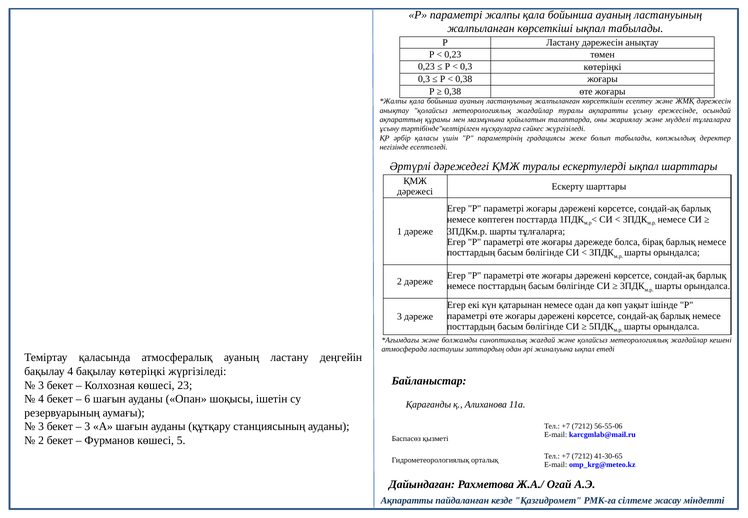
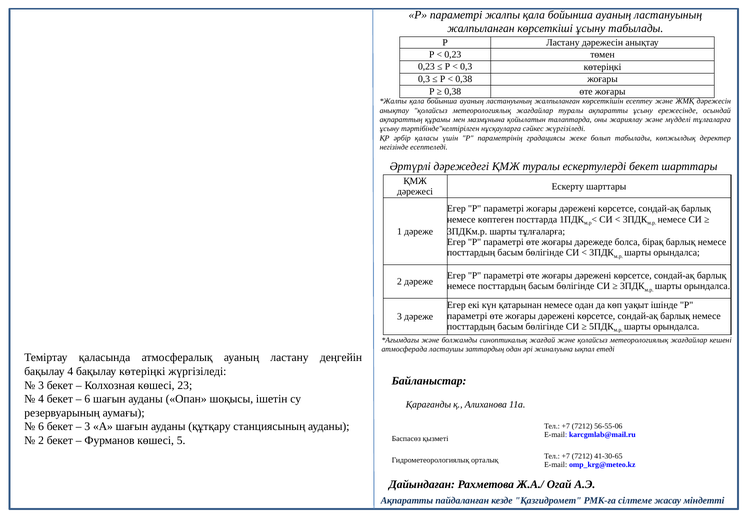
көрсеткіші ықпал: ықпал -> ұсыну
ескертулерді ықпал: ықпал -> бекет
3 at (41, 427): 3 -> 6
